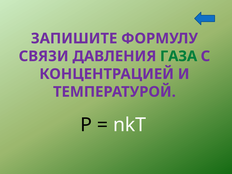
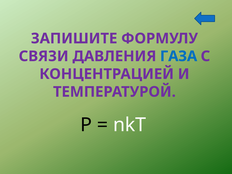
ГАЗА colour: green -> blue
